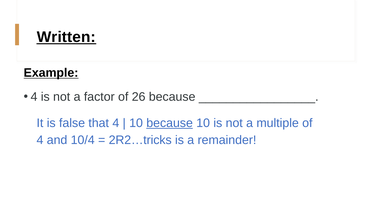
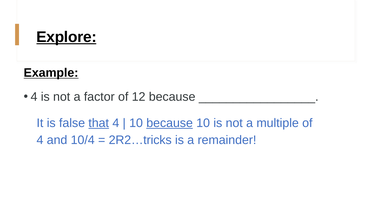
Written: Written -> Explore
26: 26 -> 12
that underline: none -> present
